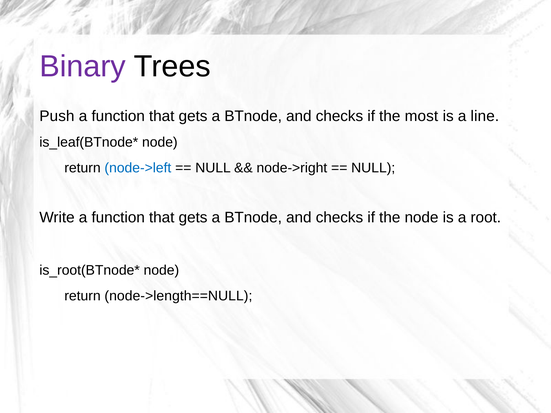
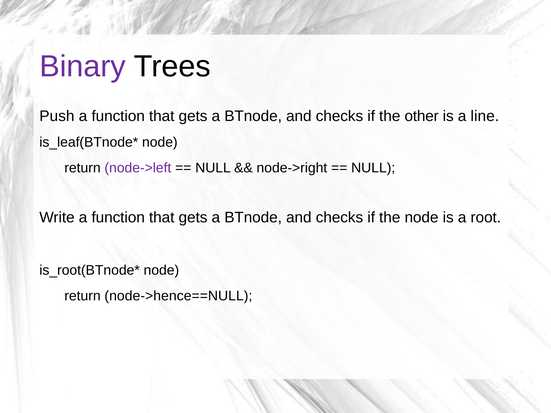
most: most -> other
node->left colour: blue -> purple
node->length==NULL: node->length==NULL -> node->hence==NULL
